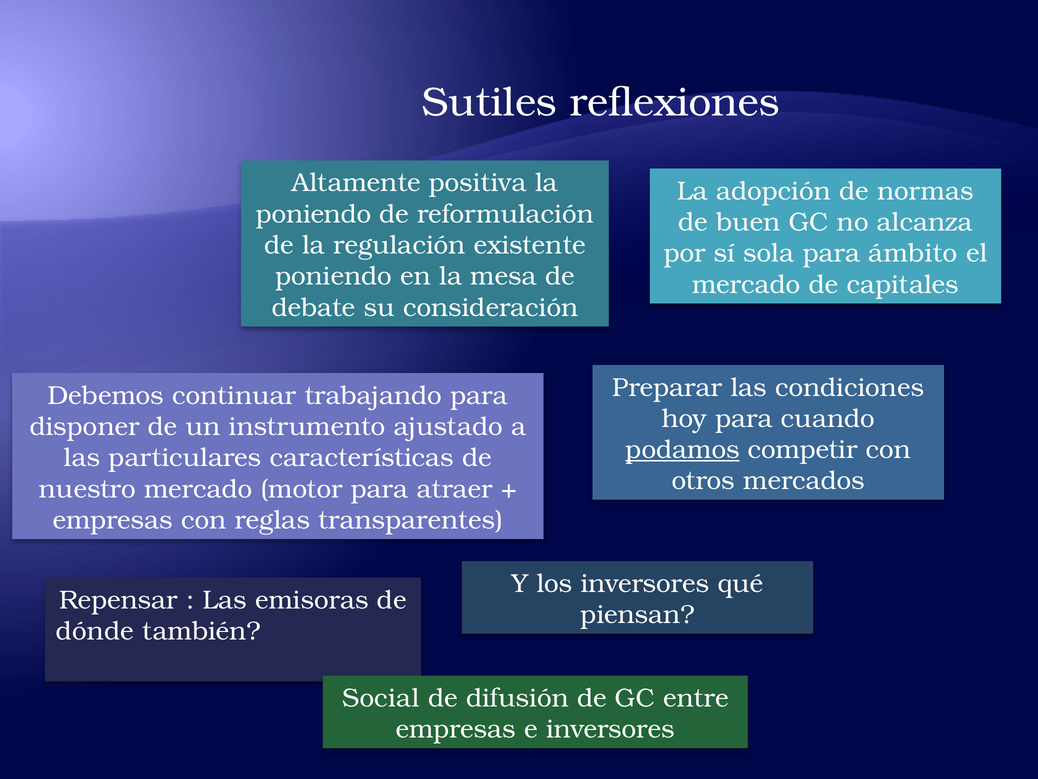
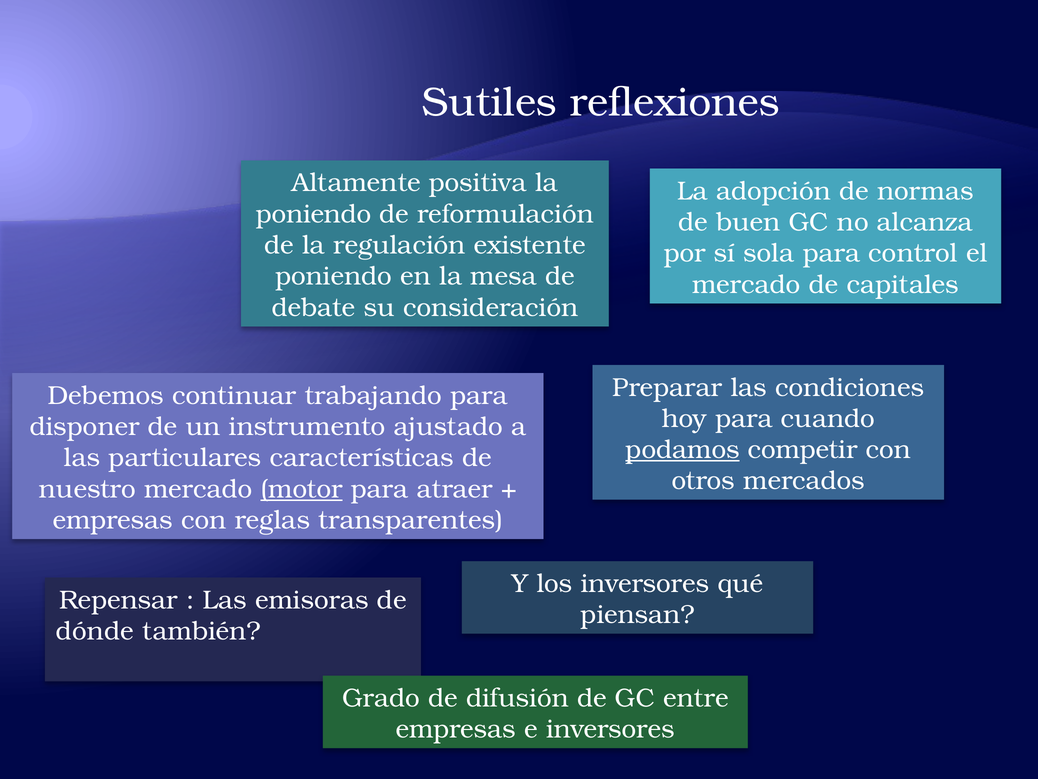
ámbito: ámbito -> control
motor underline: none -> present
Social: Social -> Grado
